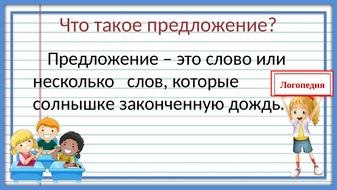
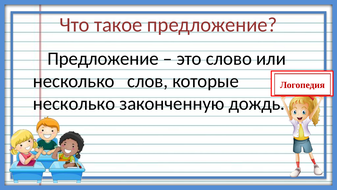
солнышке at (74, 103): солнышке -> несколько
